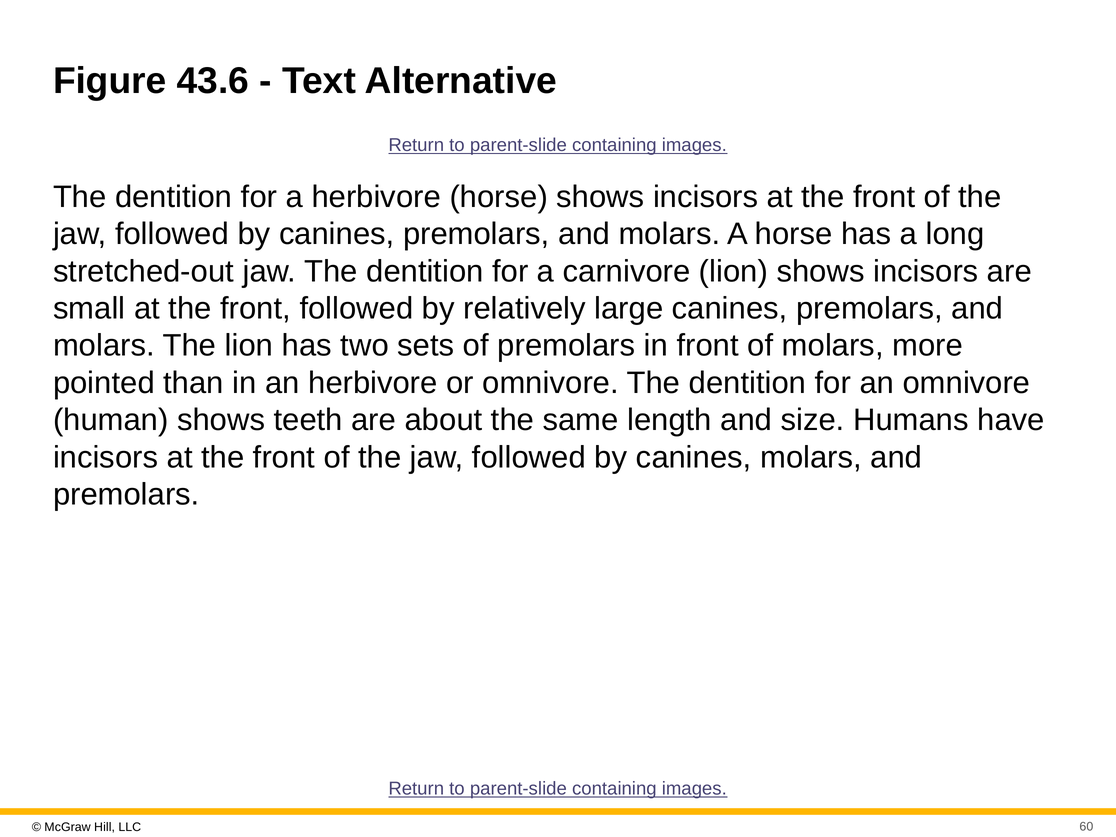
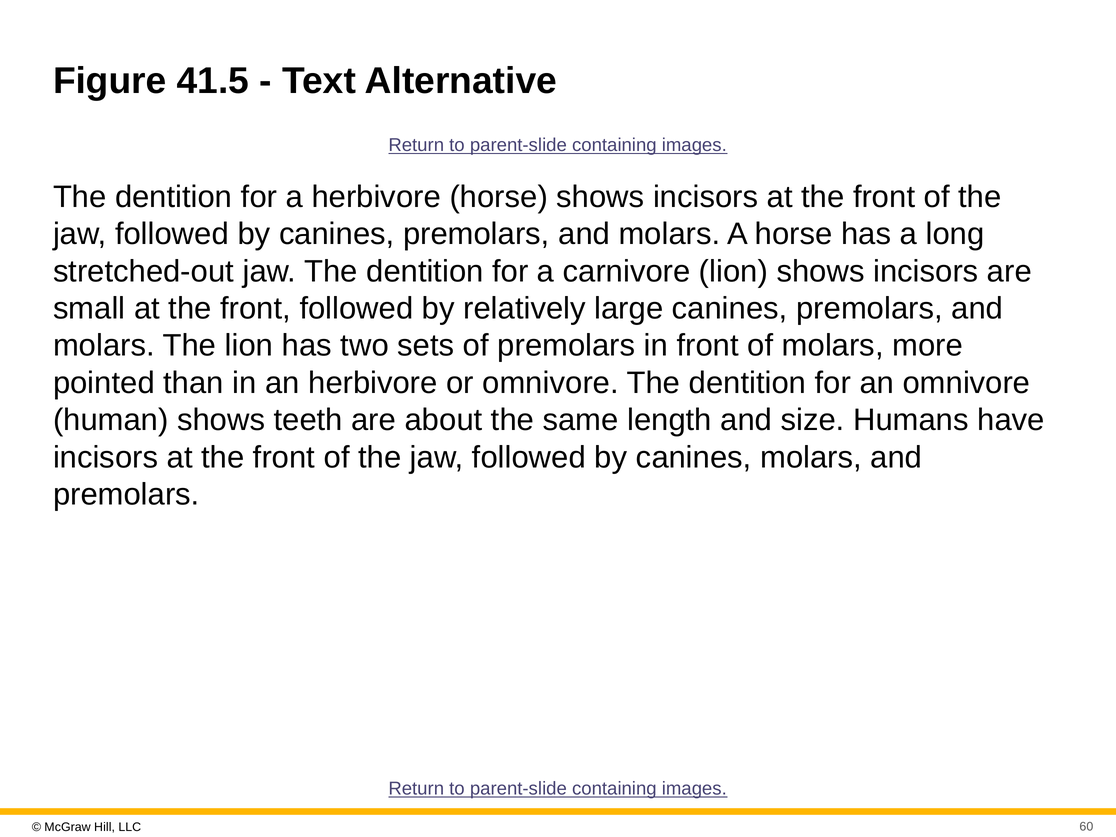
43.6: 43.6 -> 41.5
